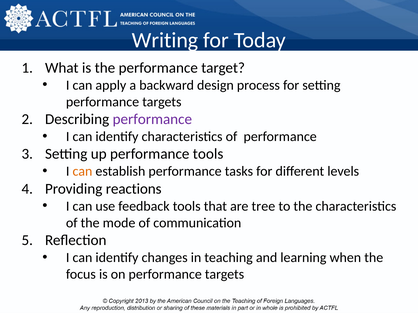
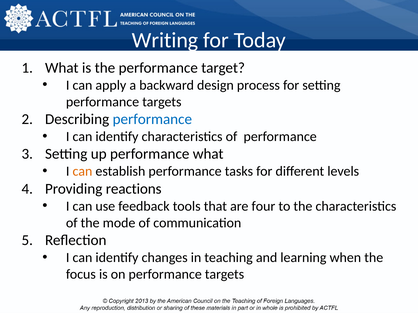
performance at (152, 119) colour: purple -> blue
performance tools: tools -> what
tree: tree -> four
